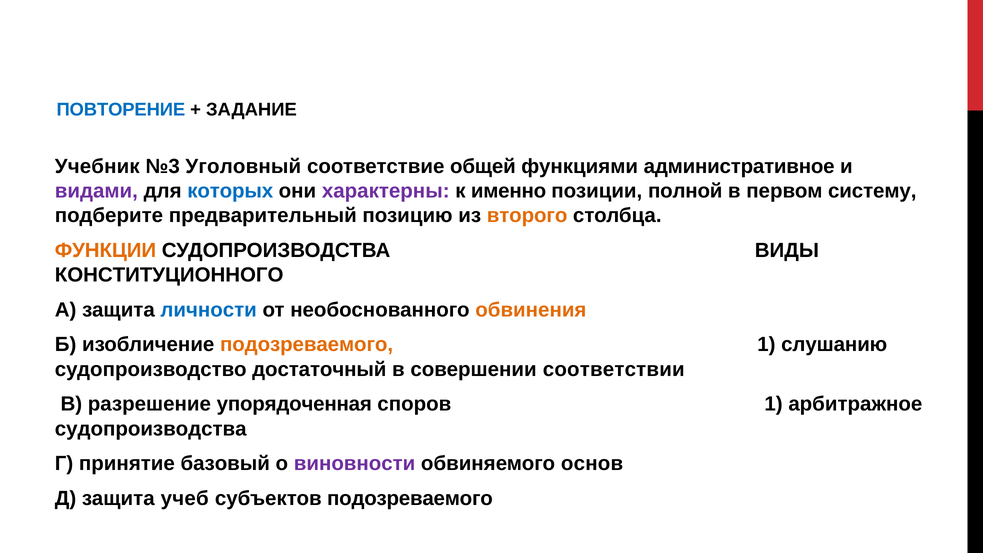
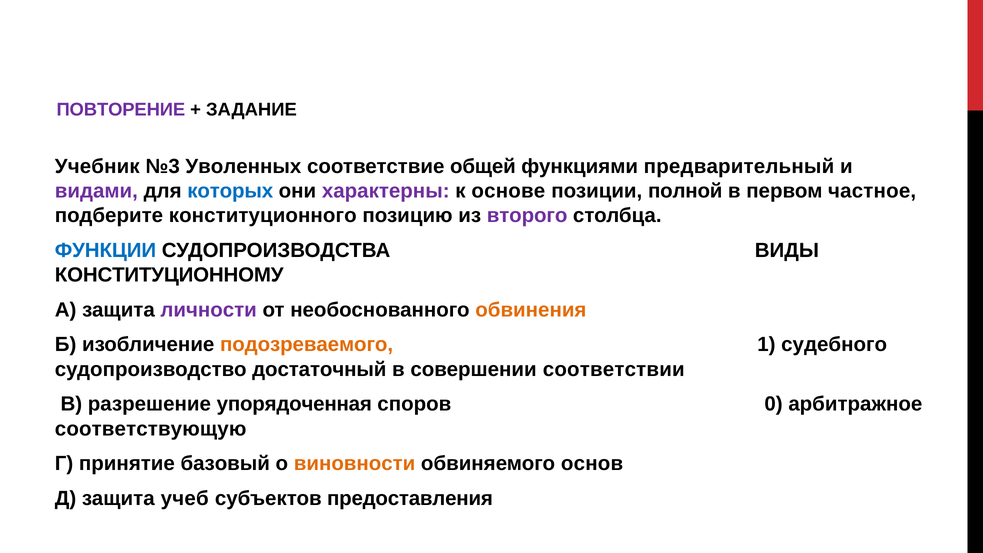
ПОВТОРЕНИЕ colour: blue -> purple
Уголовный: Уголовный -> Уволенных
административное: административное -> предварительный
именно: именно -> основе
систему: систему -> частное
предварительный: предварительный -> конституционного
второго colour: orange -> purple
ФУНКЦИИ colour: orange -> blue
КОНСТИТУЦИОННОГО: КОНСТИТУЦИОННОГО -> КОНСТИТУЦИОННОМУ
личности colour: blue -> purple
слушанию: слушанию -> судебного
споров 1: 1 -> 0
судопроизводства at (151, 429): судопроизводства -> соответствующую
виновности colour: purple -> orange
субъектов подозреваемого: подозреваемого -> предоставления
